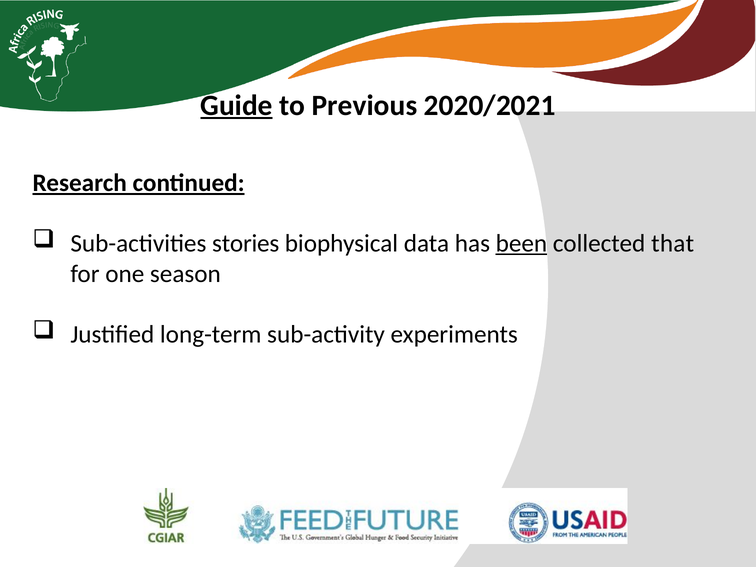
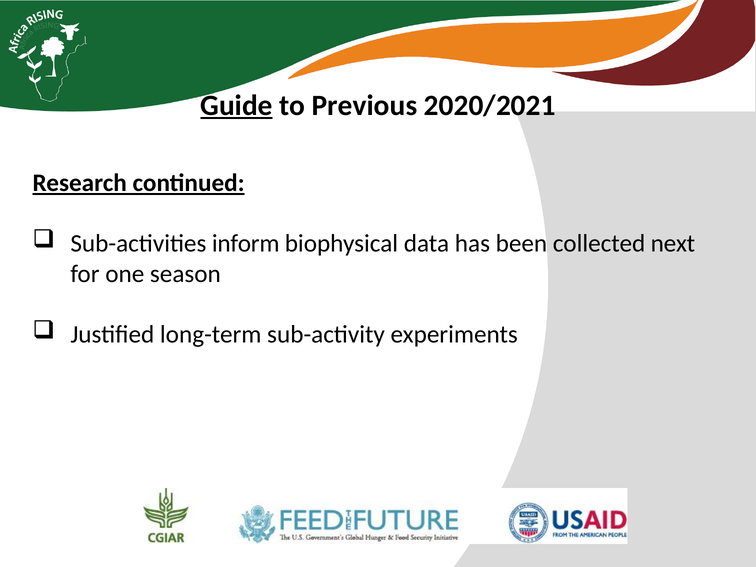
stories: stories -> inform
been underline: present -> none
that: that -> next
